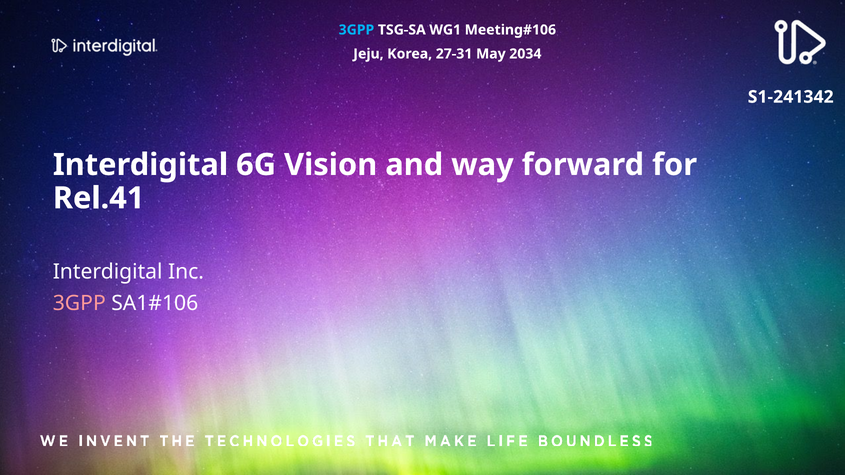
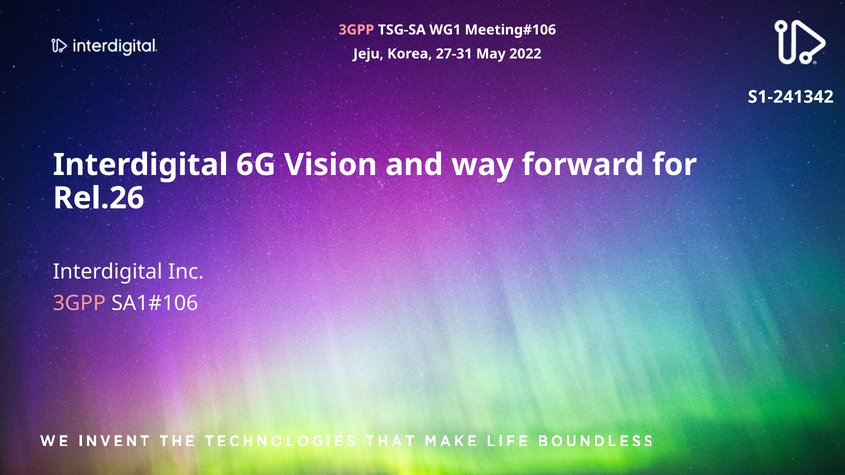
3GPP at (356, 30) colour: light blue -> pink
2034: 2034 -> 2022
Rel.41: Rel.41 -> Rel.26
